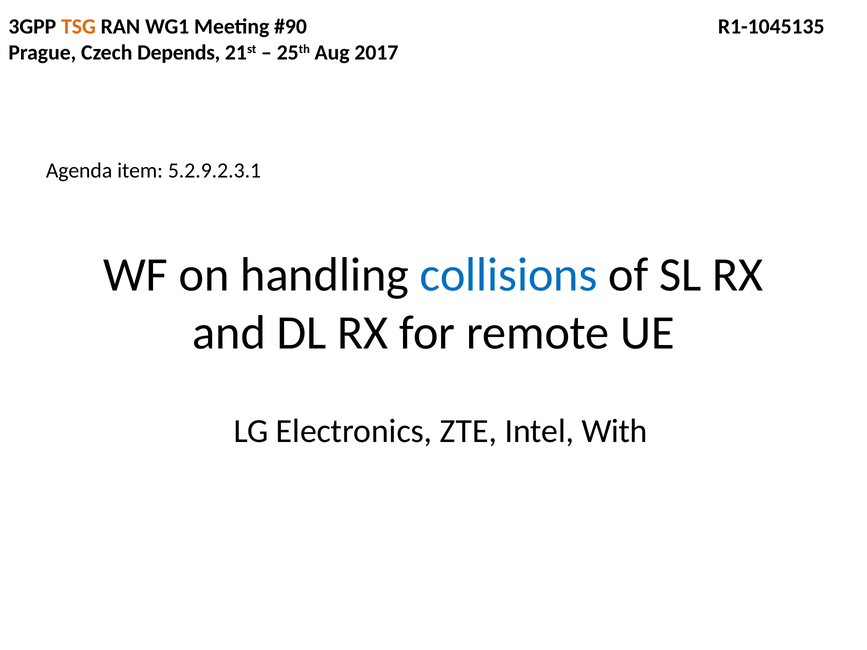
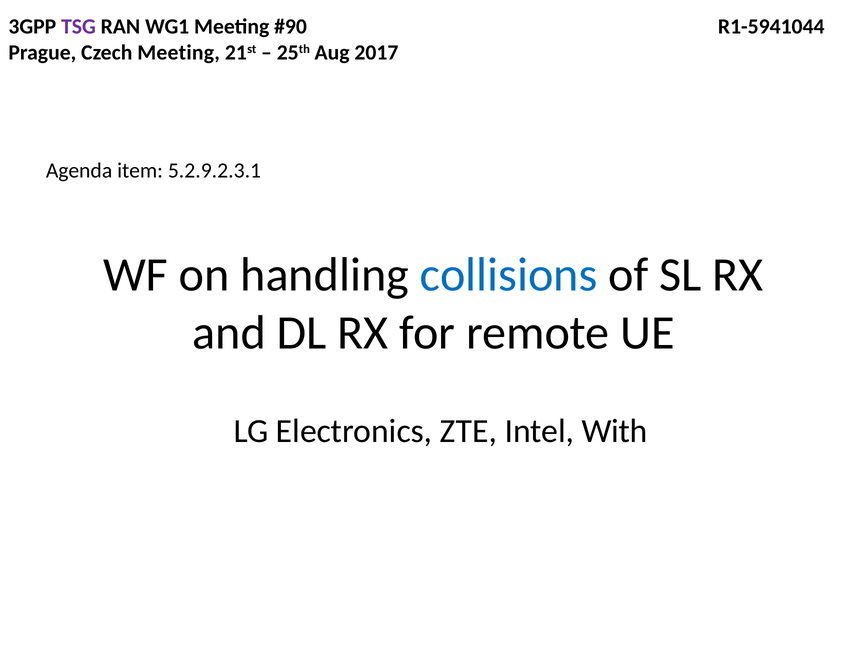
TSG colour: orange -> purple
R1-1045135: R1-1045135 -> R1-5941044
Czech Depends: Depends -> Meeting
